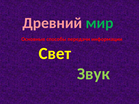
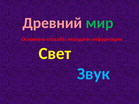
Звук colour: light green -> light blue
